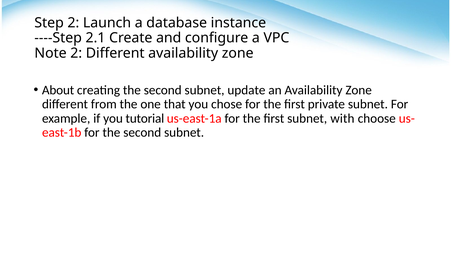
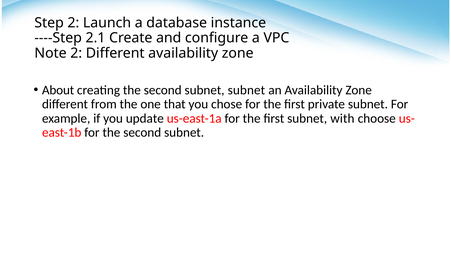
subnet update: update -> subnet
tutorial: tutorial -> update
